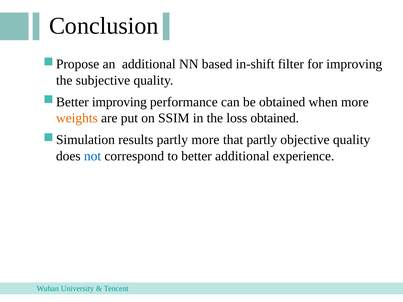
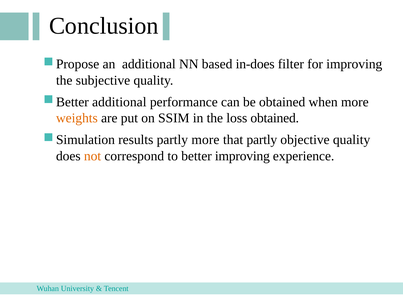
in-shift: in-shift -> in-does
improving at (119, 102): improving -> additional
not colour: blue -> orange
better additional: additional -> improving
